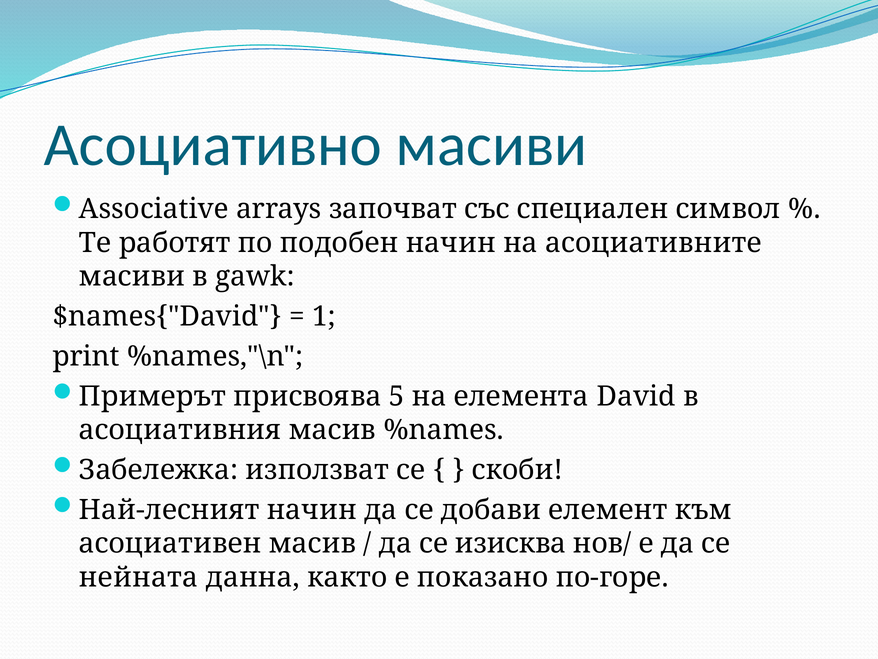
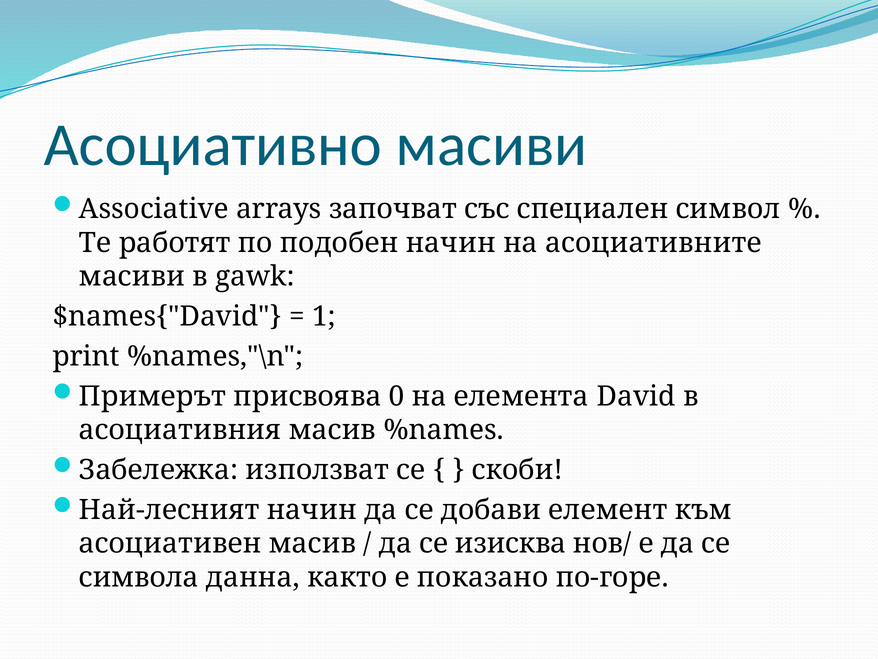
5: 5 -> 0
нейната: нейната -> символа
